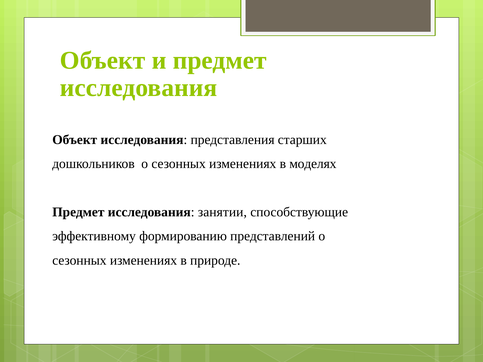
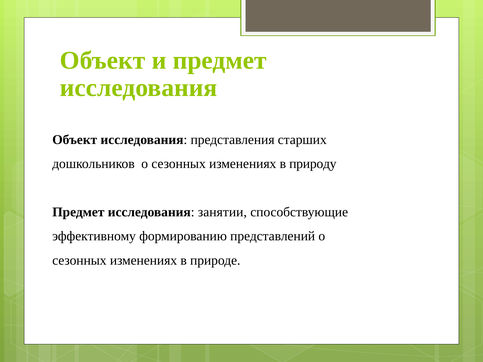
моделях: моделях -> природу
